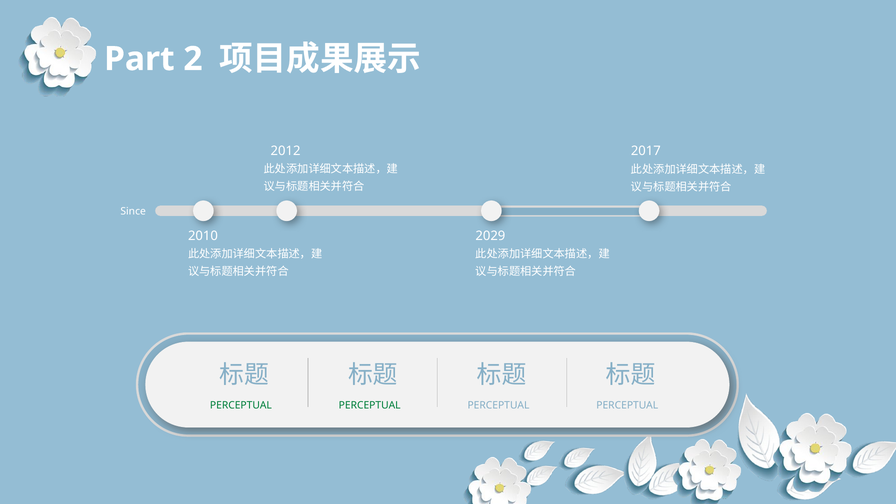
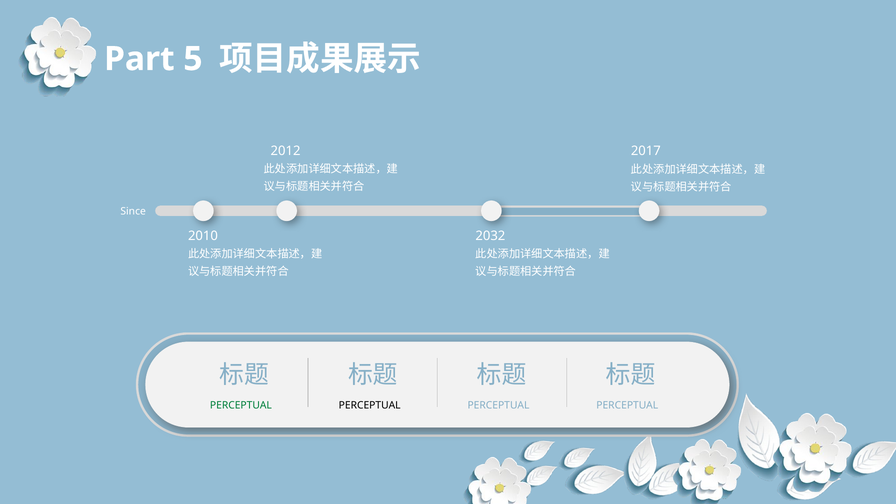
2: 2 -> 5
2029: 2029 -> 2032
PERCEPTUAL at (370, 405) colour: green -> black
